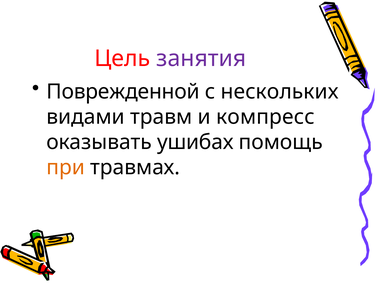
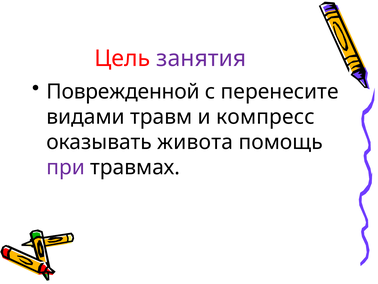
нескольких: нескольких -> перенесите
ушибах: ушибах -> живота
при colour: orange -> purple
